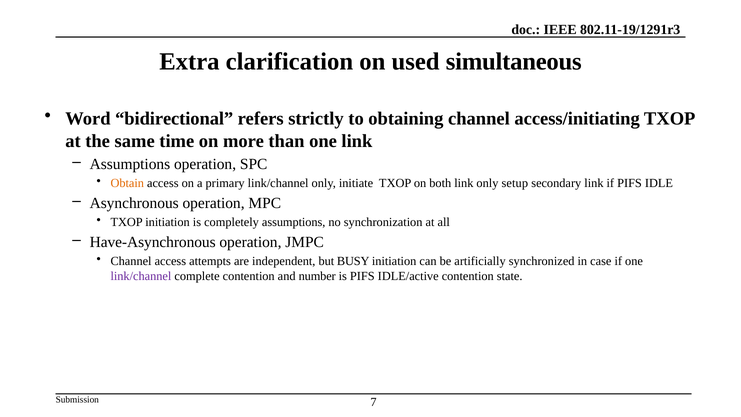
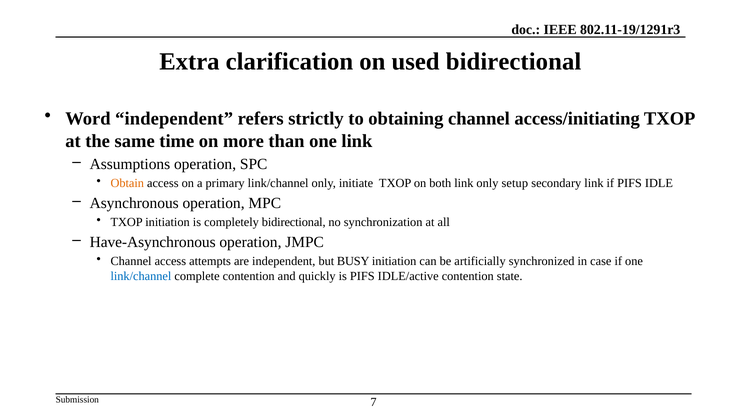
used simultaneous: simultaneous -> bidirectional
Word bidirectional: bidirectional -> independent
completely assumptions: assumptions -> bidirectional
link/channel at (141, 276) colour: purple -> blue
number: number -> quickly
